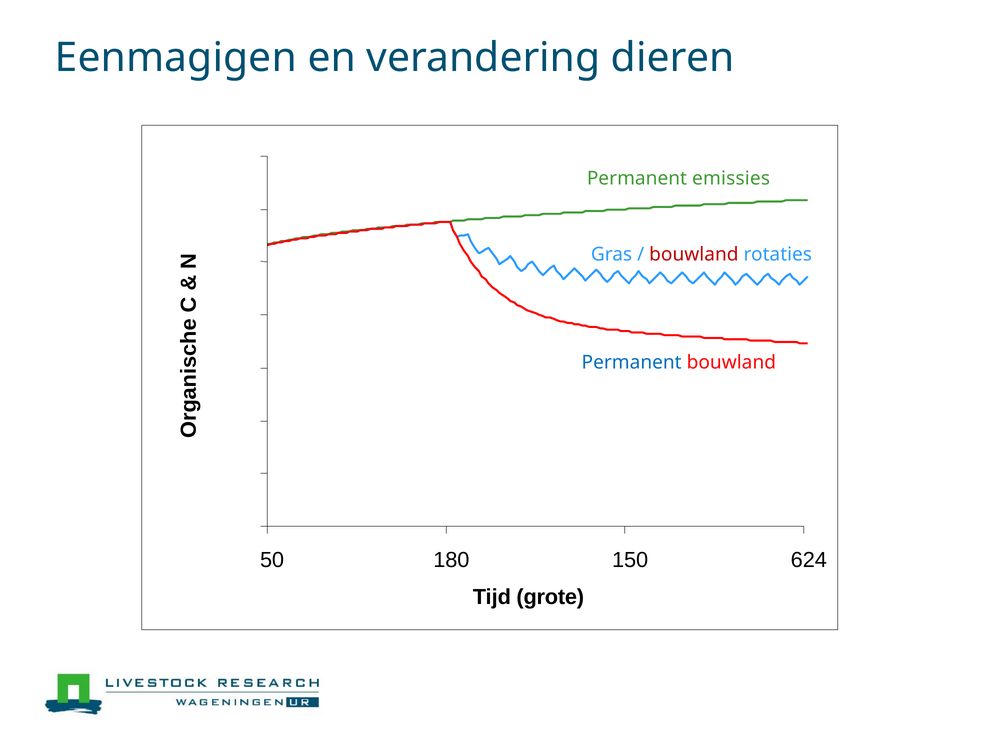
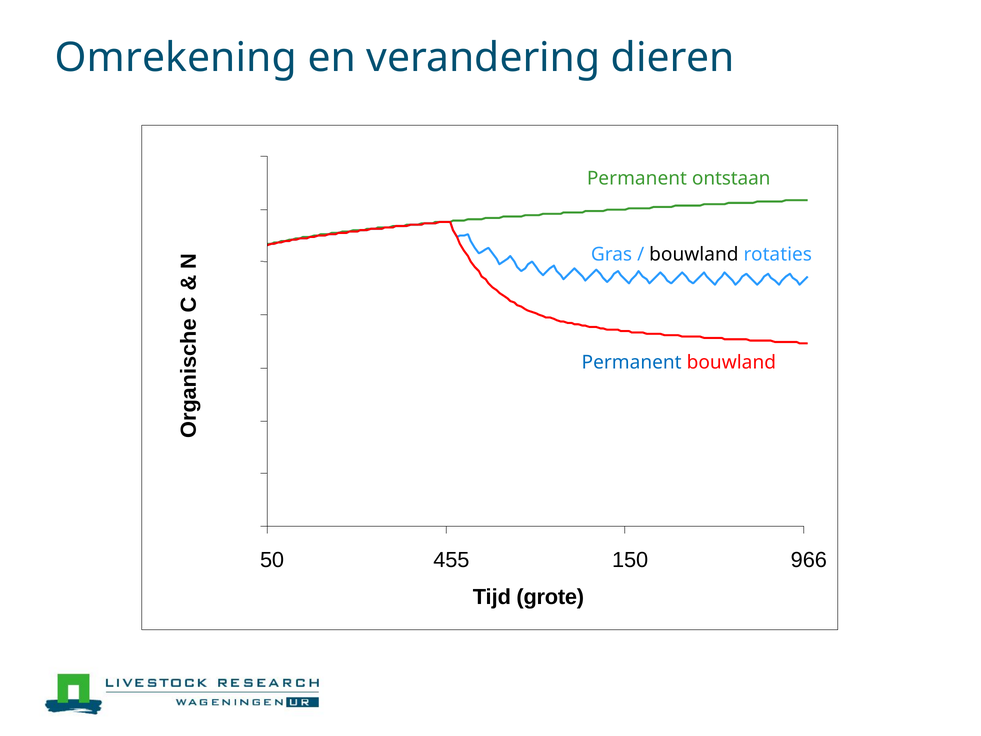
Eenmagigen: Eenmagigen -> Omrekening
emissies: emissies -> ontstaan
bouwland at (694, 254) colour: red -> black
180: 180 -> 455
624: 624 -> 966
